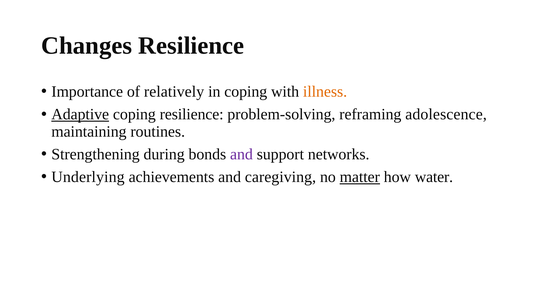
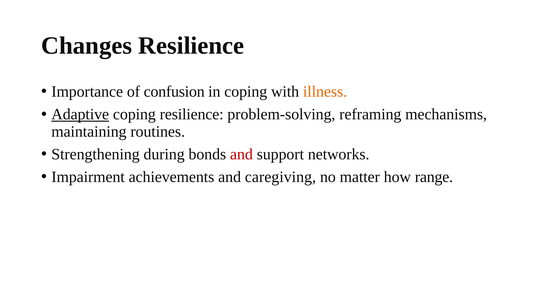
relatively: relatively -> confusion
adolescence: adolescence -> mechanisms
and at (241, 154) colour: purple -> red
Underlying: Underlying -> Impairment
matter underline: present -> none
water: water -> range
